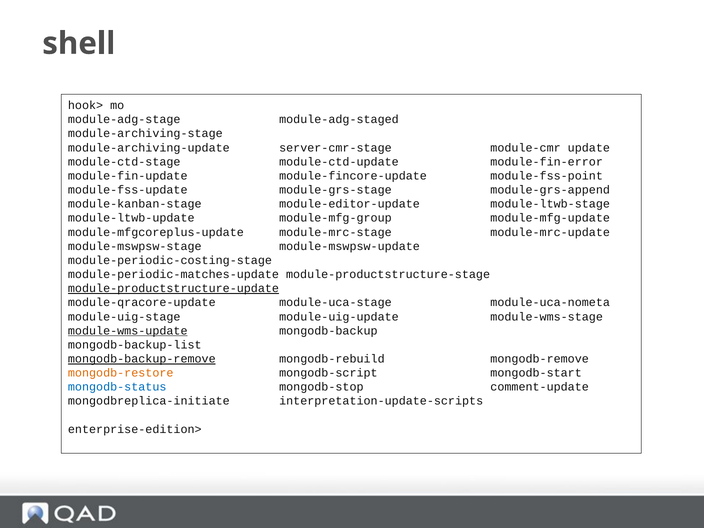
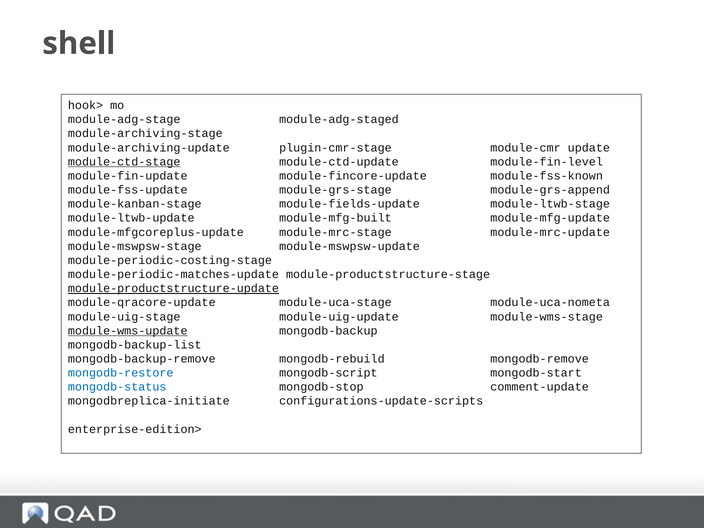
server-cmr-stage: server-cmr-stage -> plugin-cmr-stage
module-ctd-stage underline: none -> present
module-fin-error: module-fin-error -> module-fin-level
module-fss-point: module-fss-point -> module-fss-known
module-editor-update: module-editor-update -> module-fields-update
module-mfg-group: module-mfg-group -> module-mfg-built
mongodb-backup-remove underline: present -> none
mongodb-restore colour: orange -> blue
interpretation-update-scripts: interpretation-update-scripts -> configurations-update-scripts
